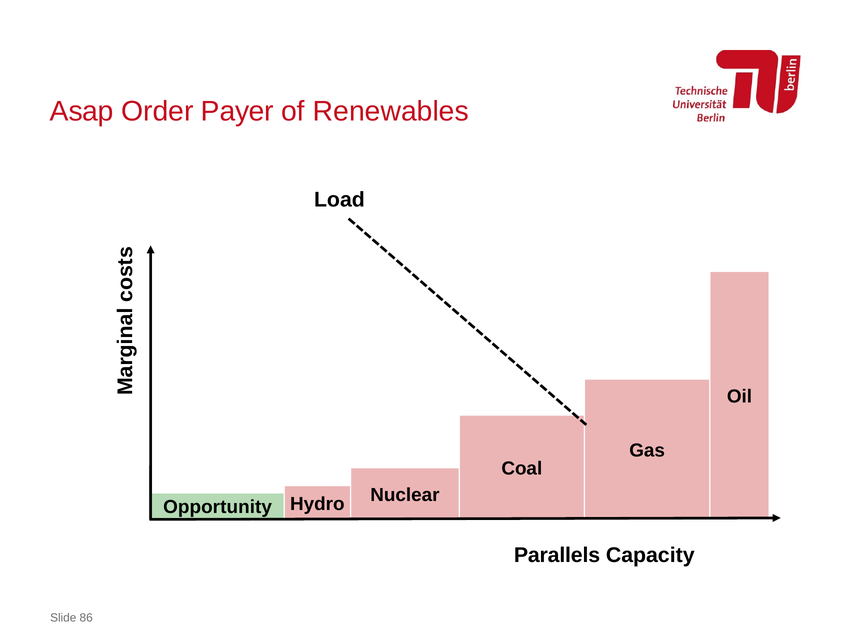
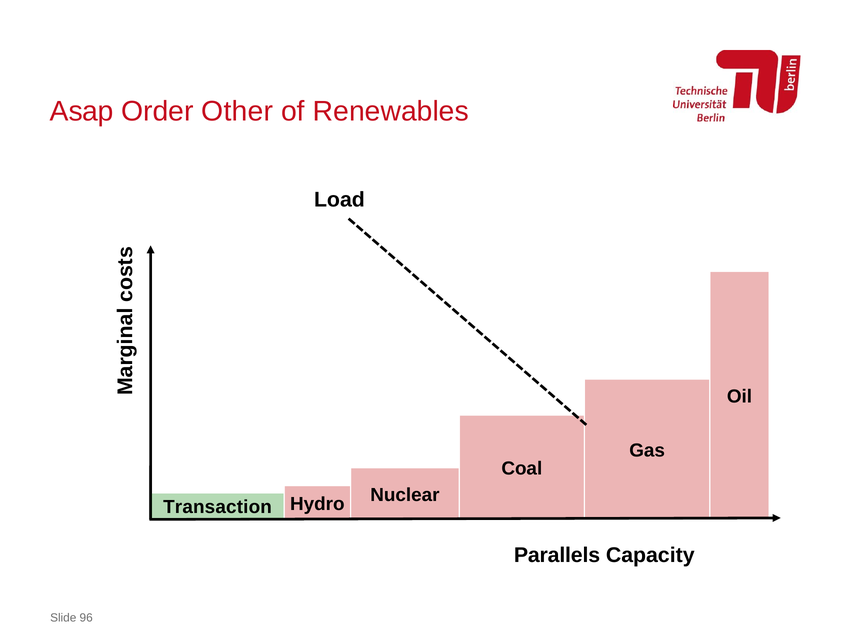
Payer: Payer -> Other
Opportunity: Opportunity -> Transaction
86: 86 -> 96
